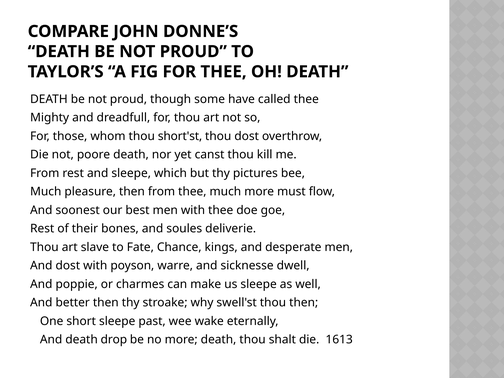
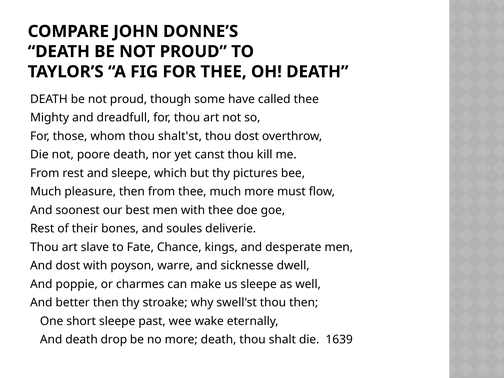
short'st: short'st -> shalt'st
1613: 1613 -> 1639
